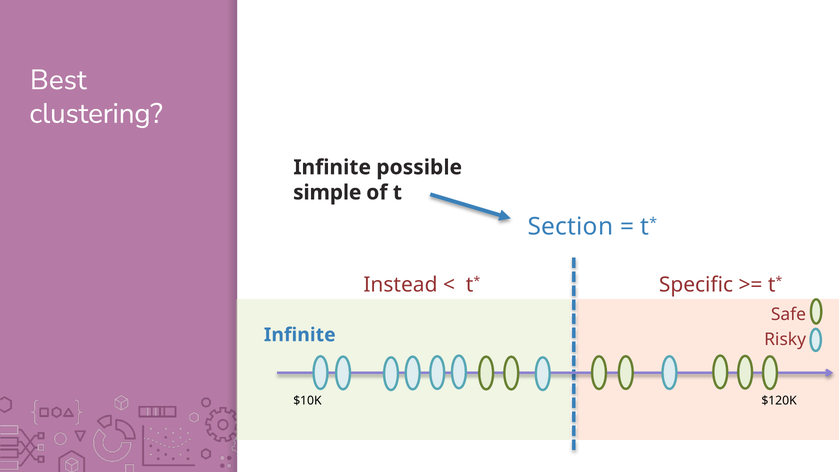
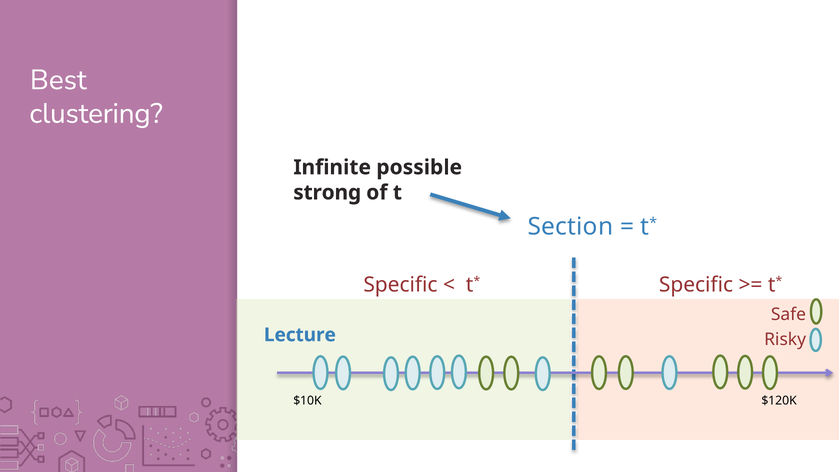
simple: simple -> strong
Instead at (400, 285): Instead -> Specific
Infinite at (300, 335): Infinite -> Lecture
